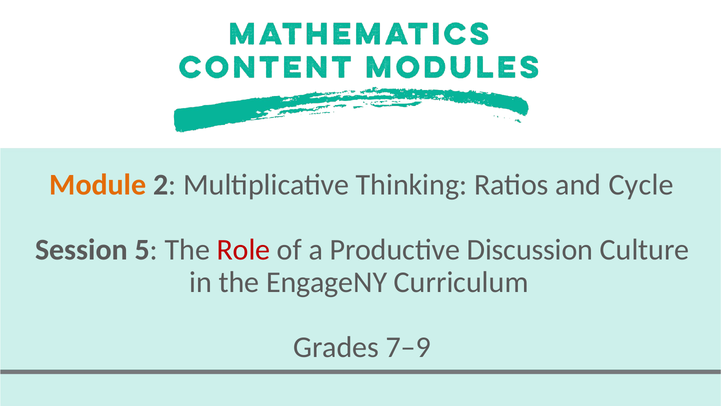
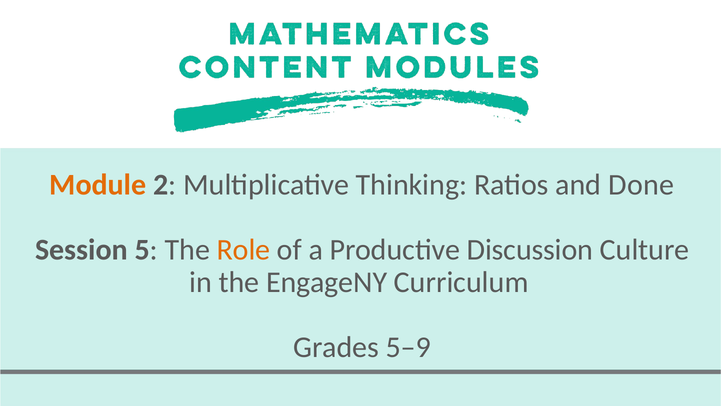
Cycle: Cycle -> Done
Role colour: red -> orange
7–9: 7–9 -> 5–9
